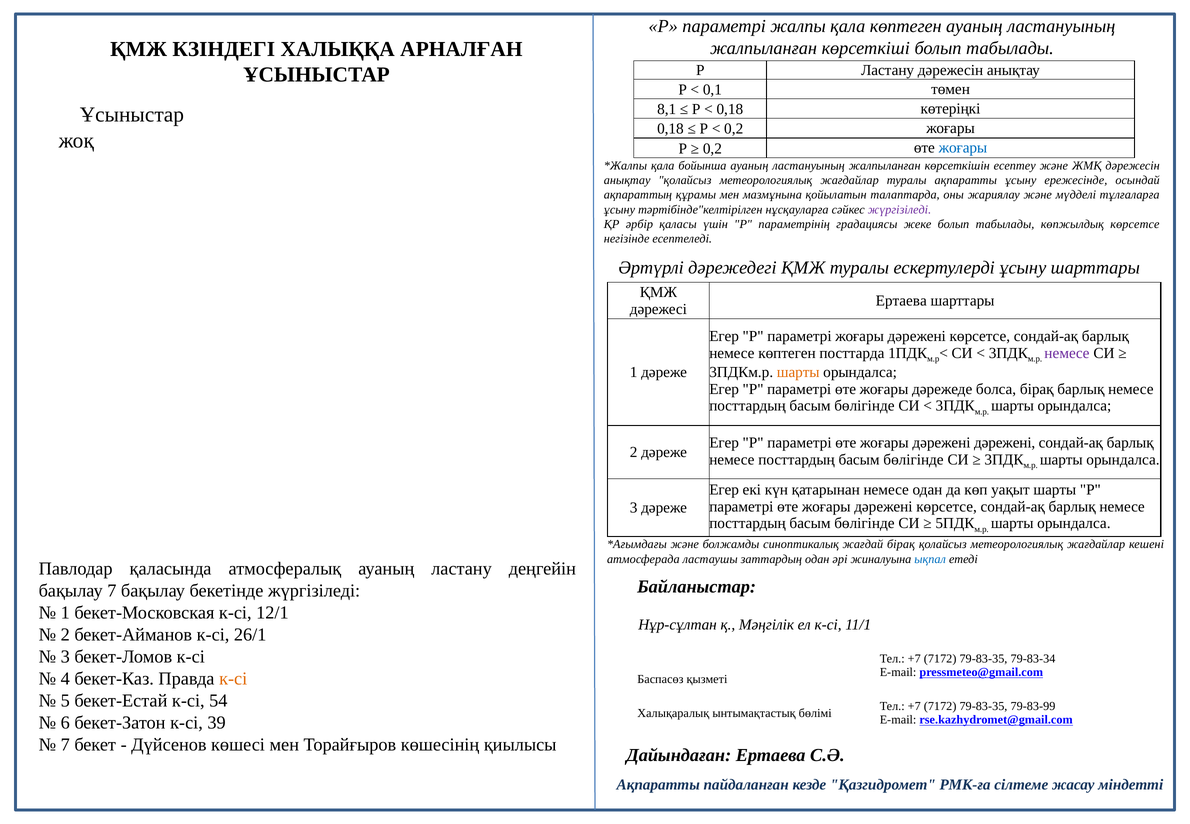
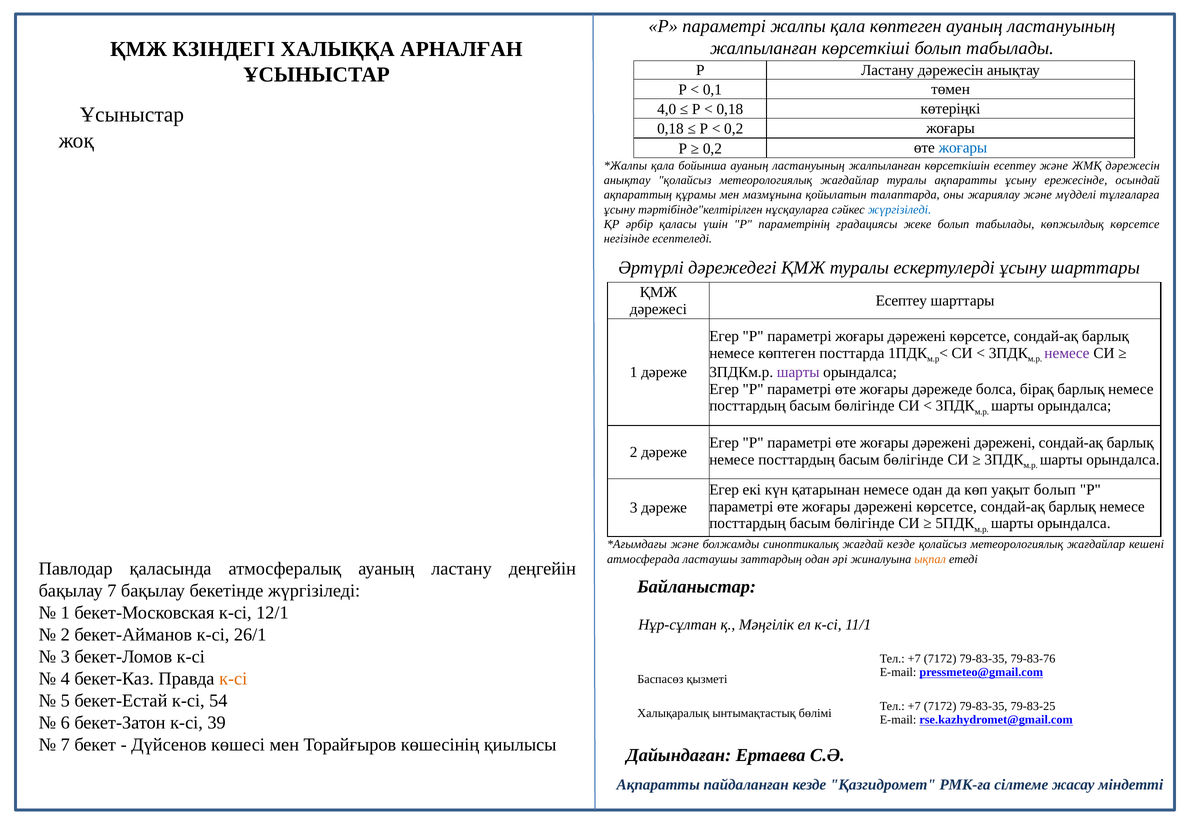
8,1: 8,1 -> 4,0
жүргізіледі at (900, 209) colour: purple -> blue
Ертаева at (901, 301): Ертаева -> Есептеу
шарты at (798, 372) colour: orange -> purple
уақыт шарты: шарты -> болып
жағдай бірақ: бірақ -> кезде
ықпал colour: blue -> orange
79-83-34: 79-83-34 -> 79-83-76
79-83-99: 79-83-99 -> 79-83-25
